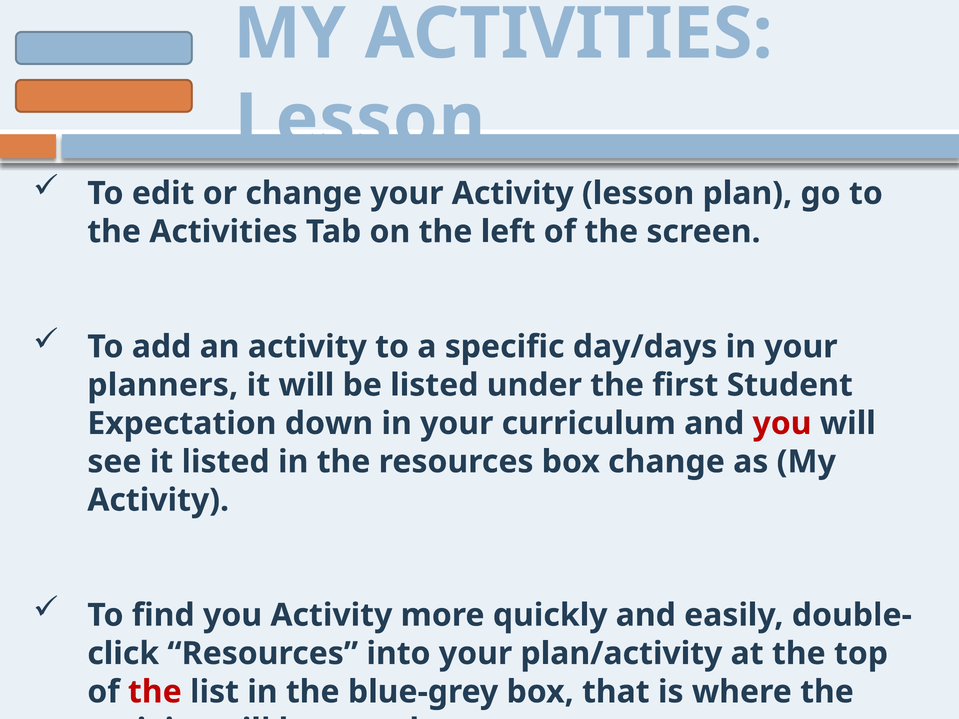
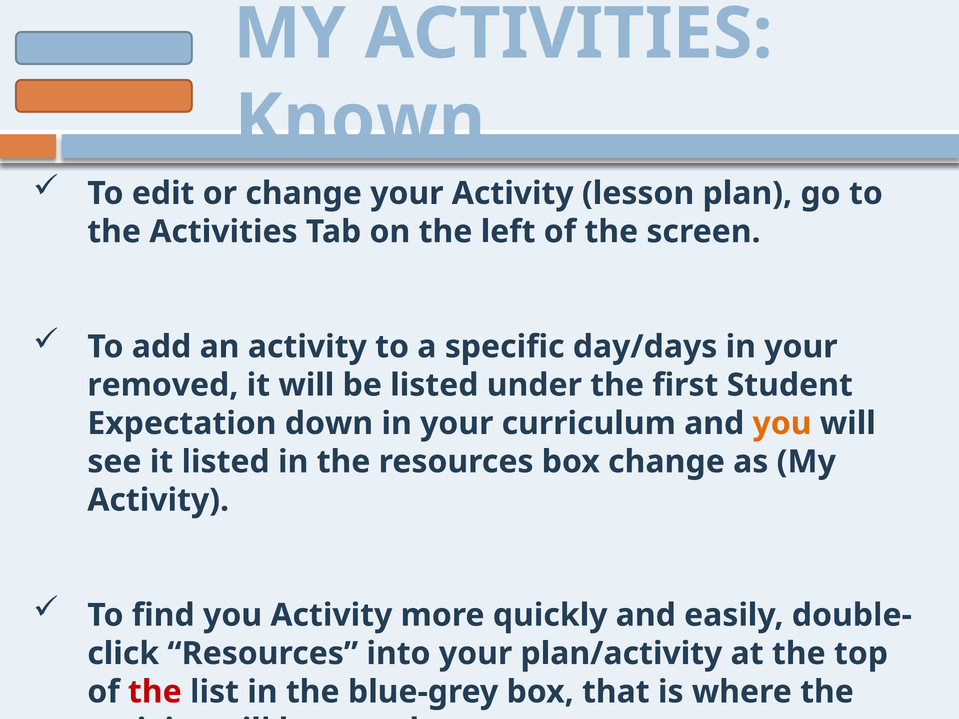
Lesson at (360, 120): Lesson -> Known
planners: planners -> removed
you at (782, 424) colour: red -> orange
